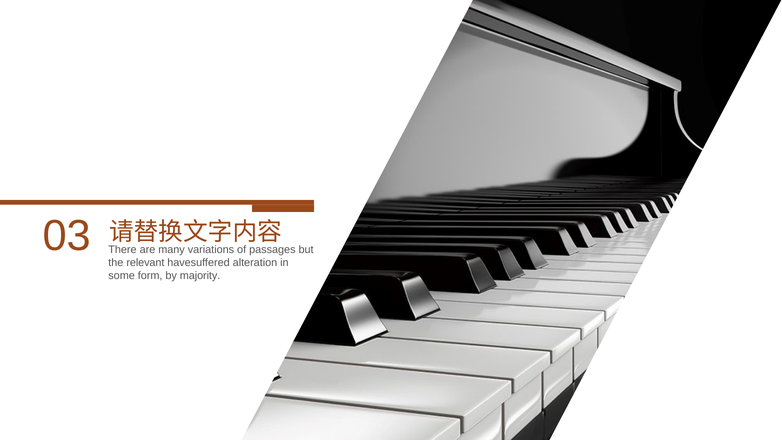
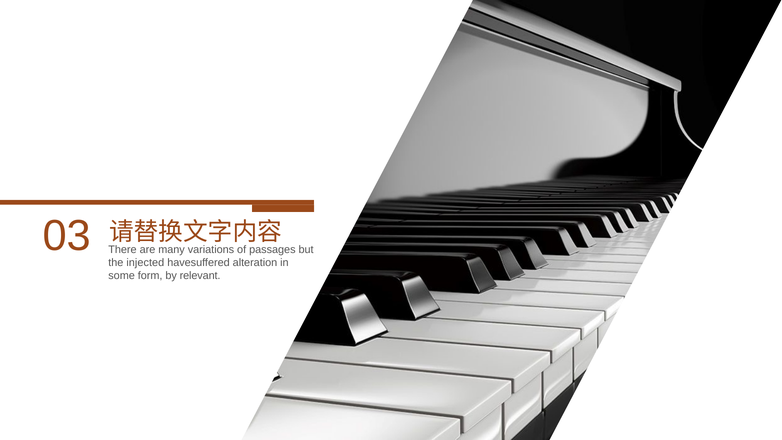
relevant: relevant -> injected
majority: majority -> relevant
